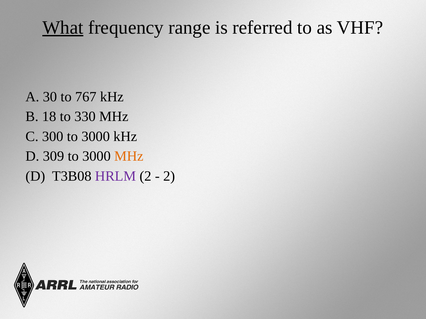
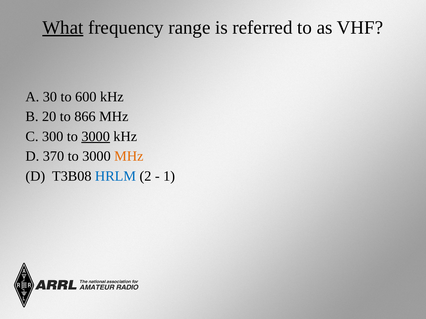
767: 767 -> 600
18: 18 -> 20
330: 330 -> 866
3000 at (96, 137) underline: none -> present
309: 309 -> 370
HRLM colour: purple -> blue
2 at (169, 176): 2 -> 1
